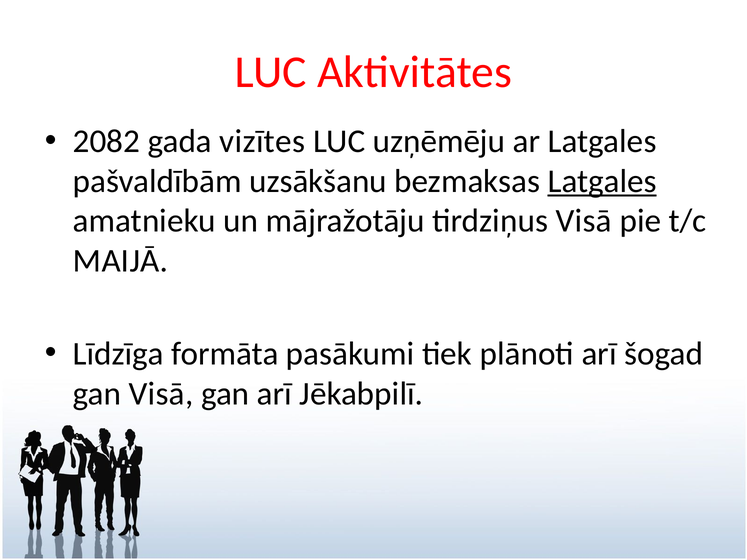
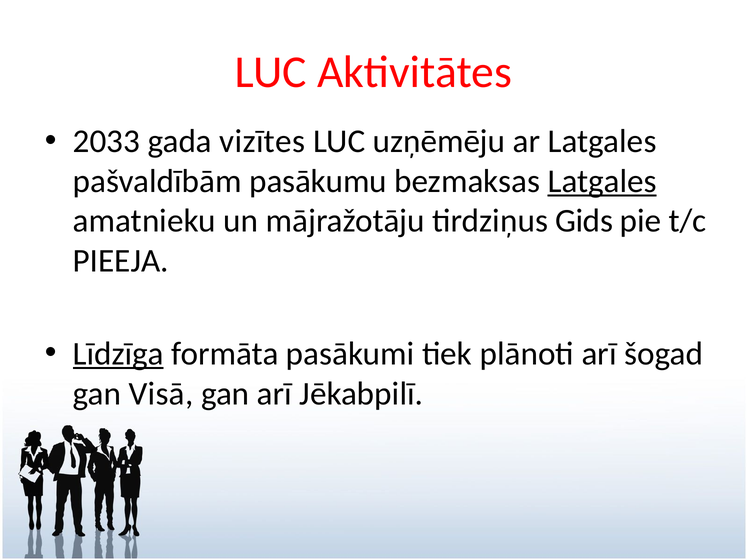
2082: 2082 -> 2033
uzsākšanu: uzsākšanu -> pasākumu
tirdziņus Visā: Visā -> Gids
MAIJĀ: MAIJĀ -> PIEEJA
Līdzīga underline: none -> present
